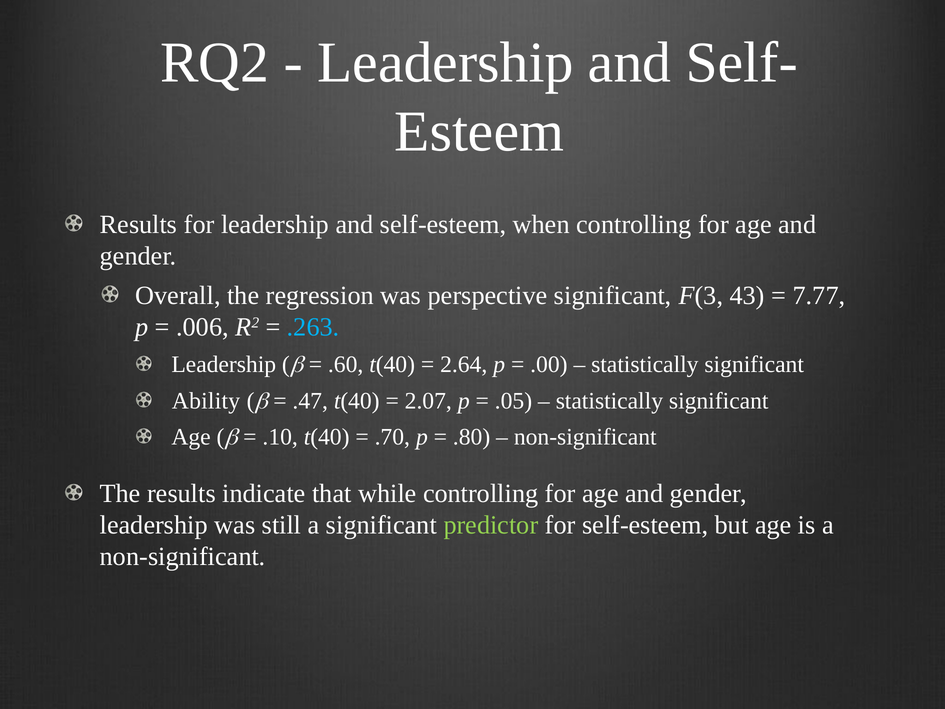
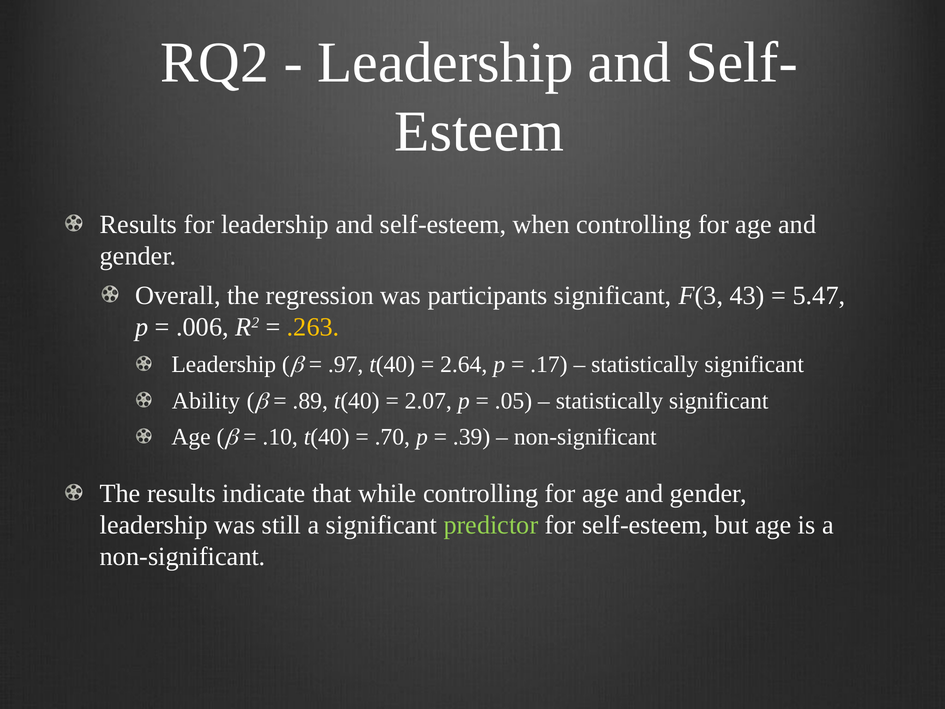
perspective: perspective -> participants
7.77: 7.77 -> 5.47
.263 colour: light blue -> yellow
.60: .60 -> .97
.00: .00 -> .17
.47: .47 -> .89
.80: .80 -> .39
